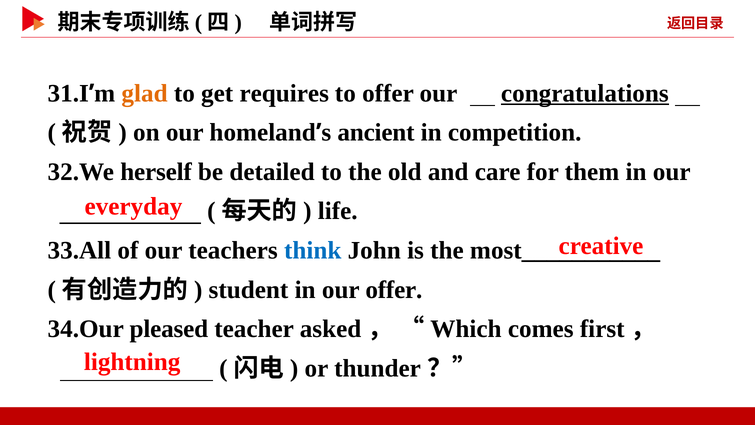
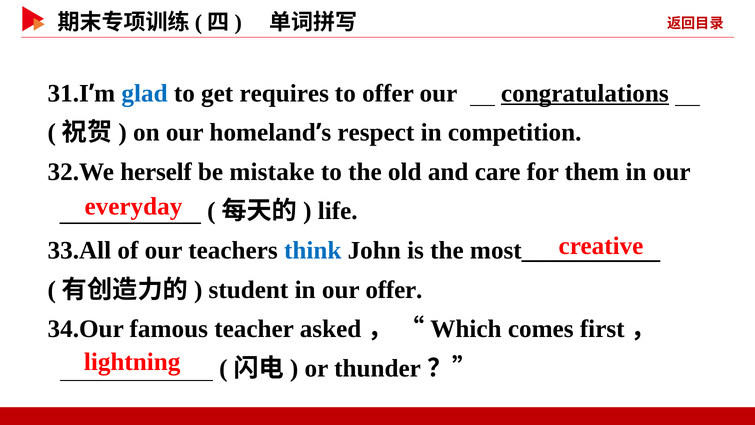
glad colour: orange -> blue
ancient: ancient -> respect
detailed: detailed -> mistake
pleased: pleased -> famous
